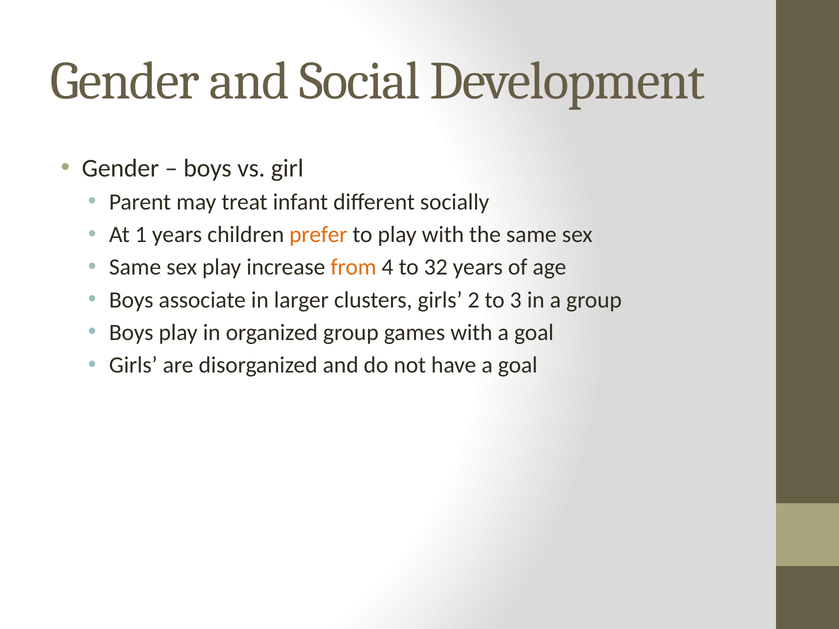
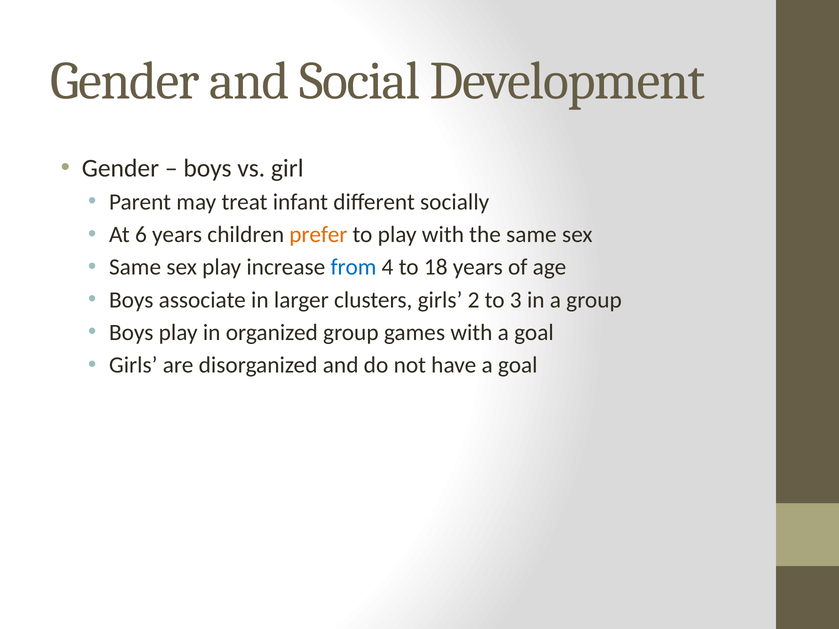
1: 1 -> 6
from colour: orange -> blue
32: 32 -> 18
